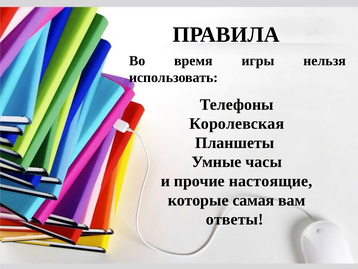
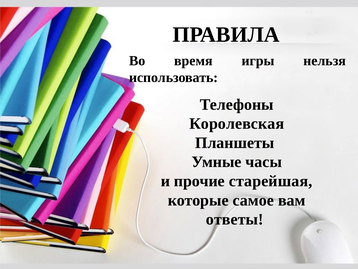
настоящие: настоящие -> старейшая
самая: самая -> самое
